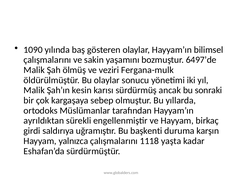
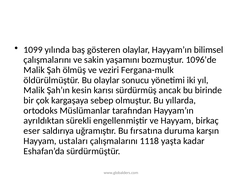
1090: 1090 -> 1099
6497’de: 6497’de -> 1096’de
sonraki: sonraki -> birinde
girdi: girdi -> eser
başkenti: başkenti -> fırsatına
yalnızca: yalnızca -> ustaları
